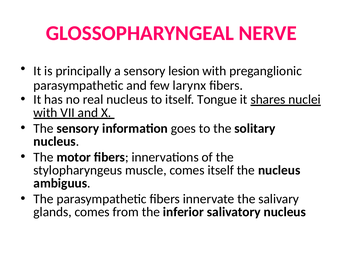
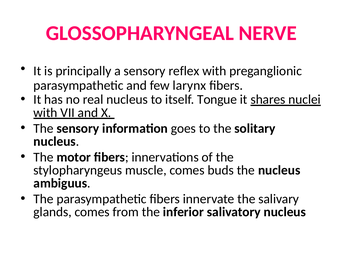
lesion: lesion -> reflex
comes itself: itself -> buds
